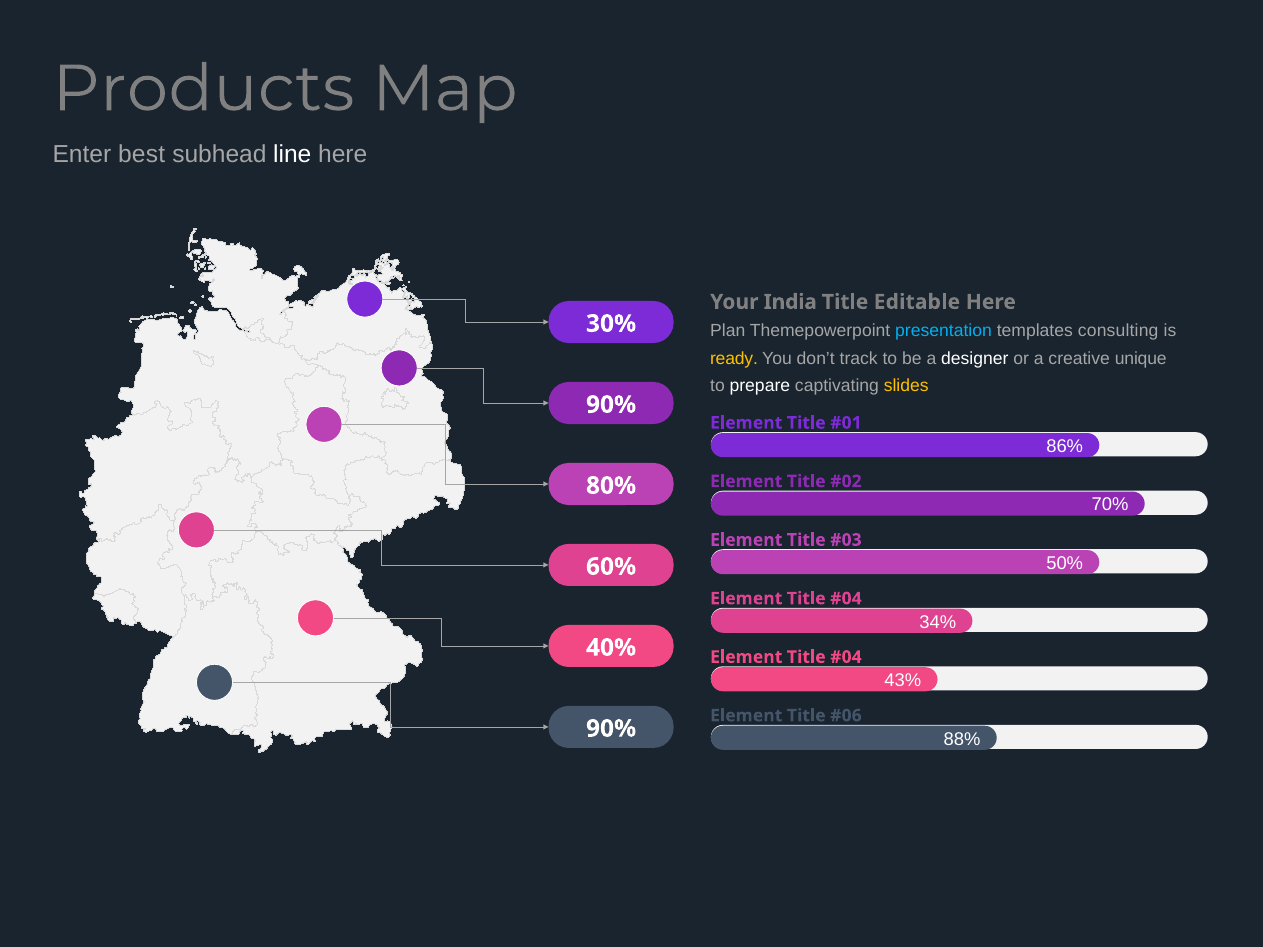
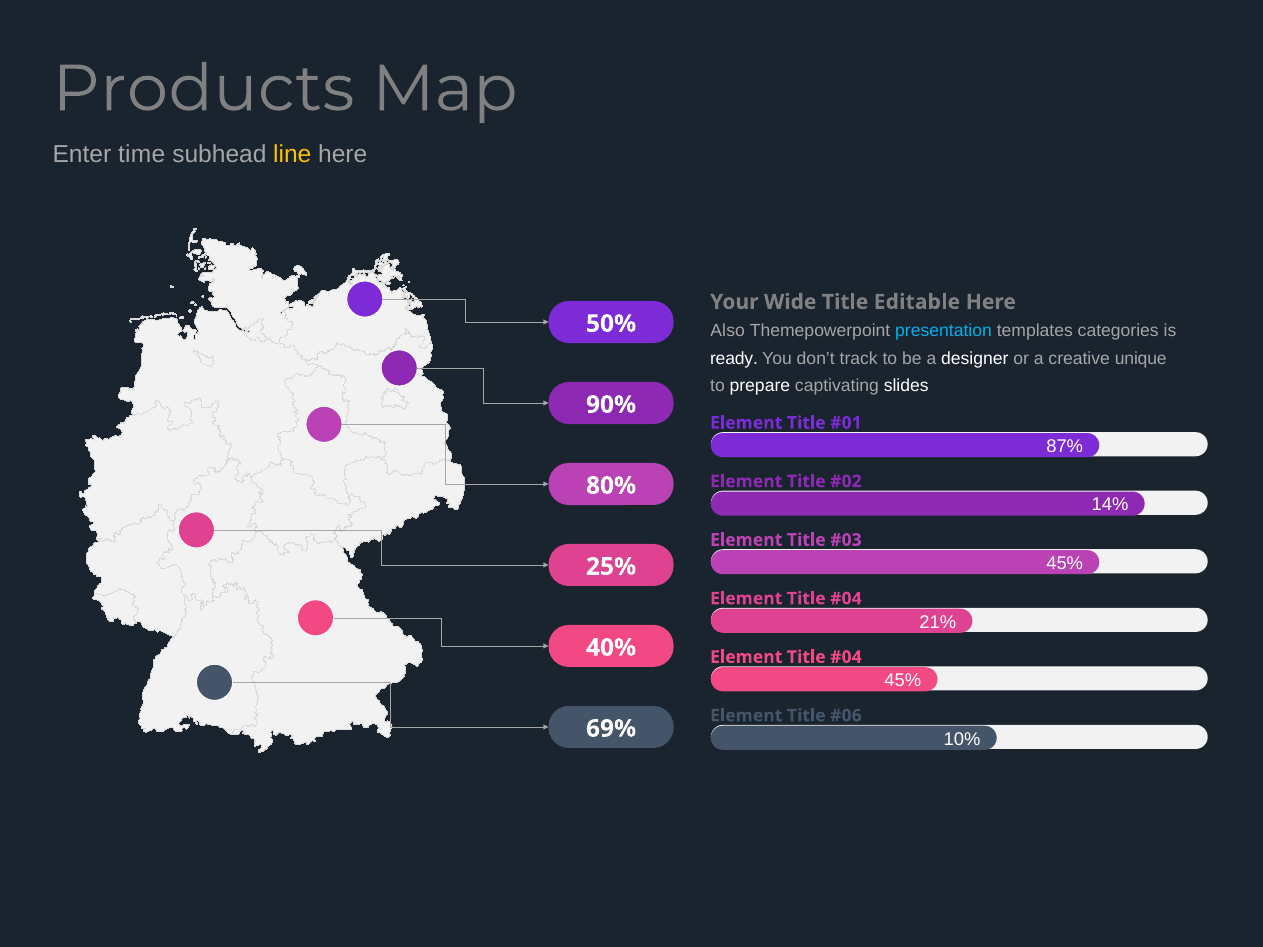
best: best -> time
line colour: white -> yellow
India: India -> Wide
30%: 30% -> 50%
Plan: Plan -> Also
consulting: consulting -> categories
ready colour: yellow -> white
slides colour: yellow -> white
86%: 86% -> 87%
70%: 70% -> 14%
50% at (1065, 564): 50% -> 45%
60%: 60% -> 25%
34%: 34% -> 21%
43% at (903, 681): 43% -> 45%
90% at (611, 729): 90% -> 69%
88%: 88% -> 10%
